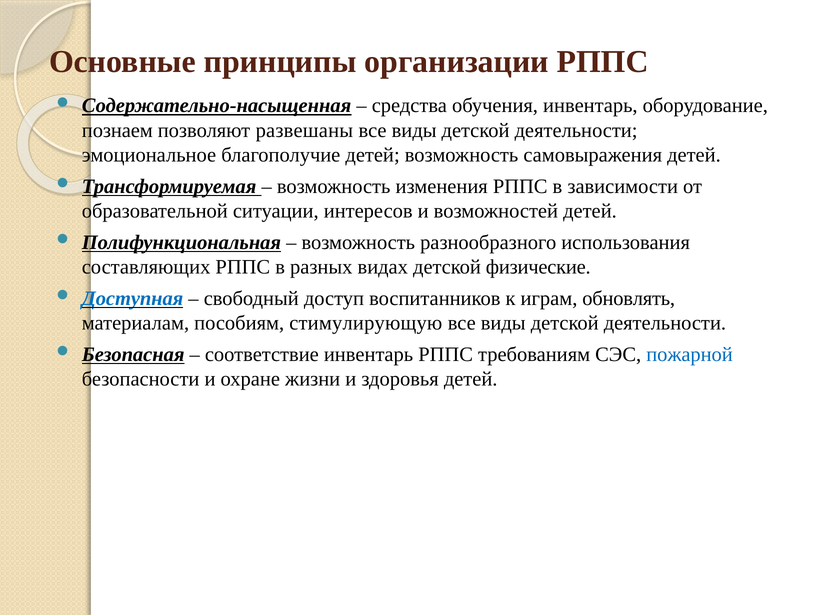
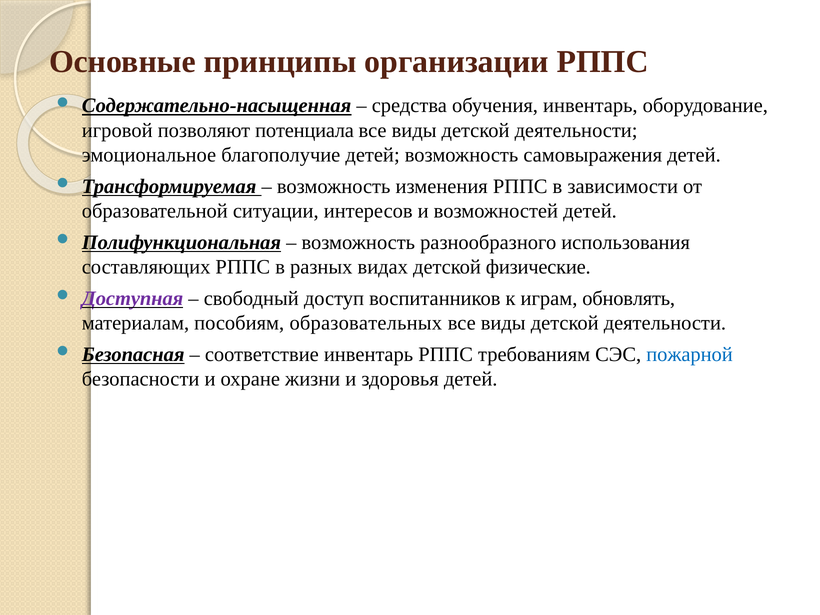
познаем: познаем -> игровой
развешаны: развешаны -> потенциала
Доступная colour: blue -> purple
стимулирующую: стимулирующую -> образовательных
